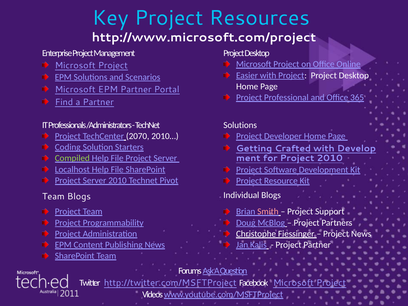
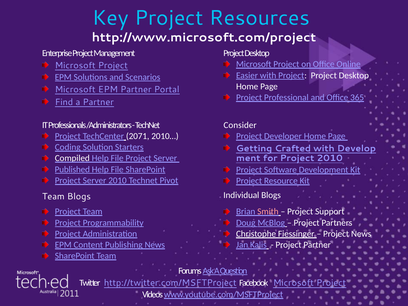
Solutions at (240, 125): Solutions -> Consider
2070: 2070 -> 2071
Compiled colour: light green -> white
Localhost: Localhost -> Published
